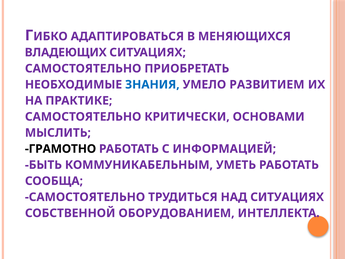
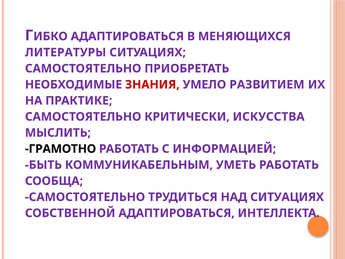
ВЛАДЕЮЩИХ: ВЛАДЕЮЩИХ -> ЛИТЕРАТУРЫ
ЗНАНИЯ colour: blue -> red
ОСНОВАМИ: ОСНОВАМИ -> ИСКУССТВА
СОБСТВЕННОЙ ОБОРУДОВАНИЕМ: ОБОРУДОВАНИЕМ -> АДАПТИРОВАТЬСЯ
